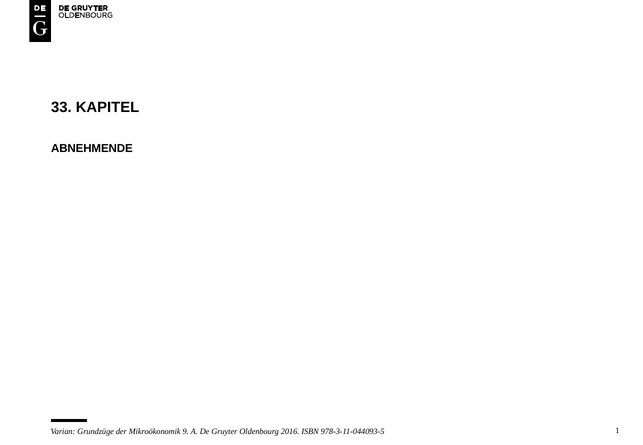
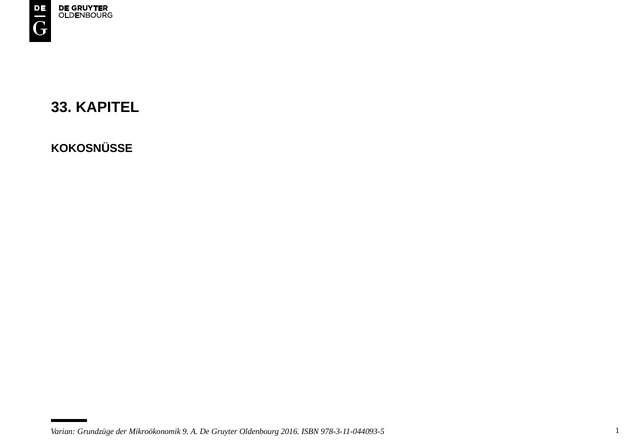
ABNEHMENDE: ABNEHMENDE -> KOKOSNÜSSE
